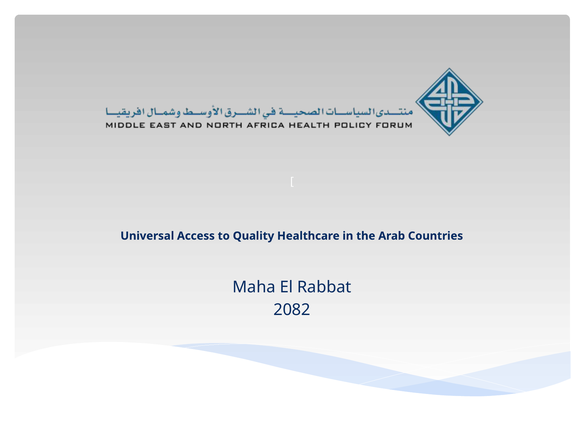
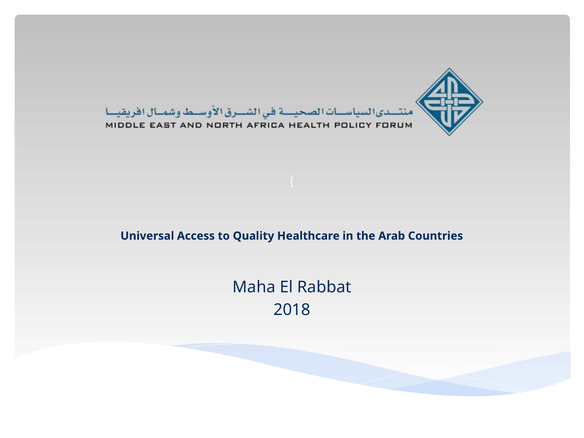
2082: 2082 -> 2018
